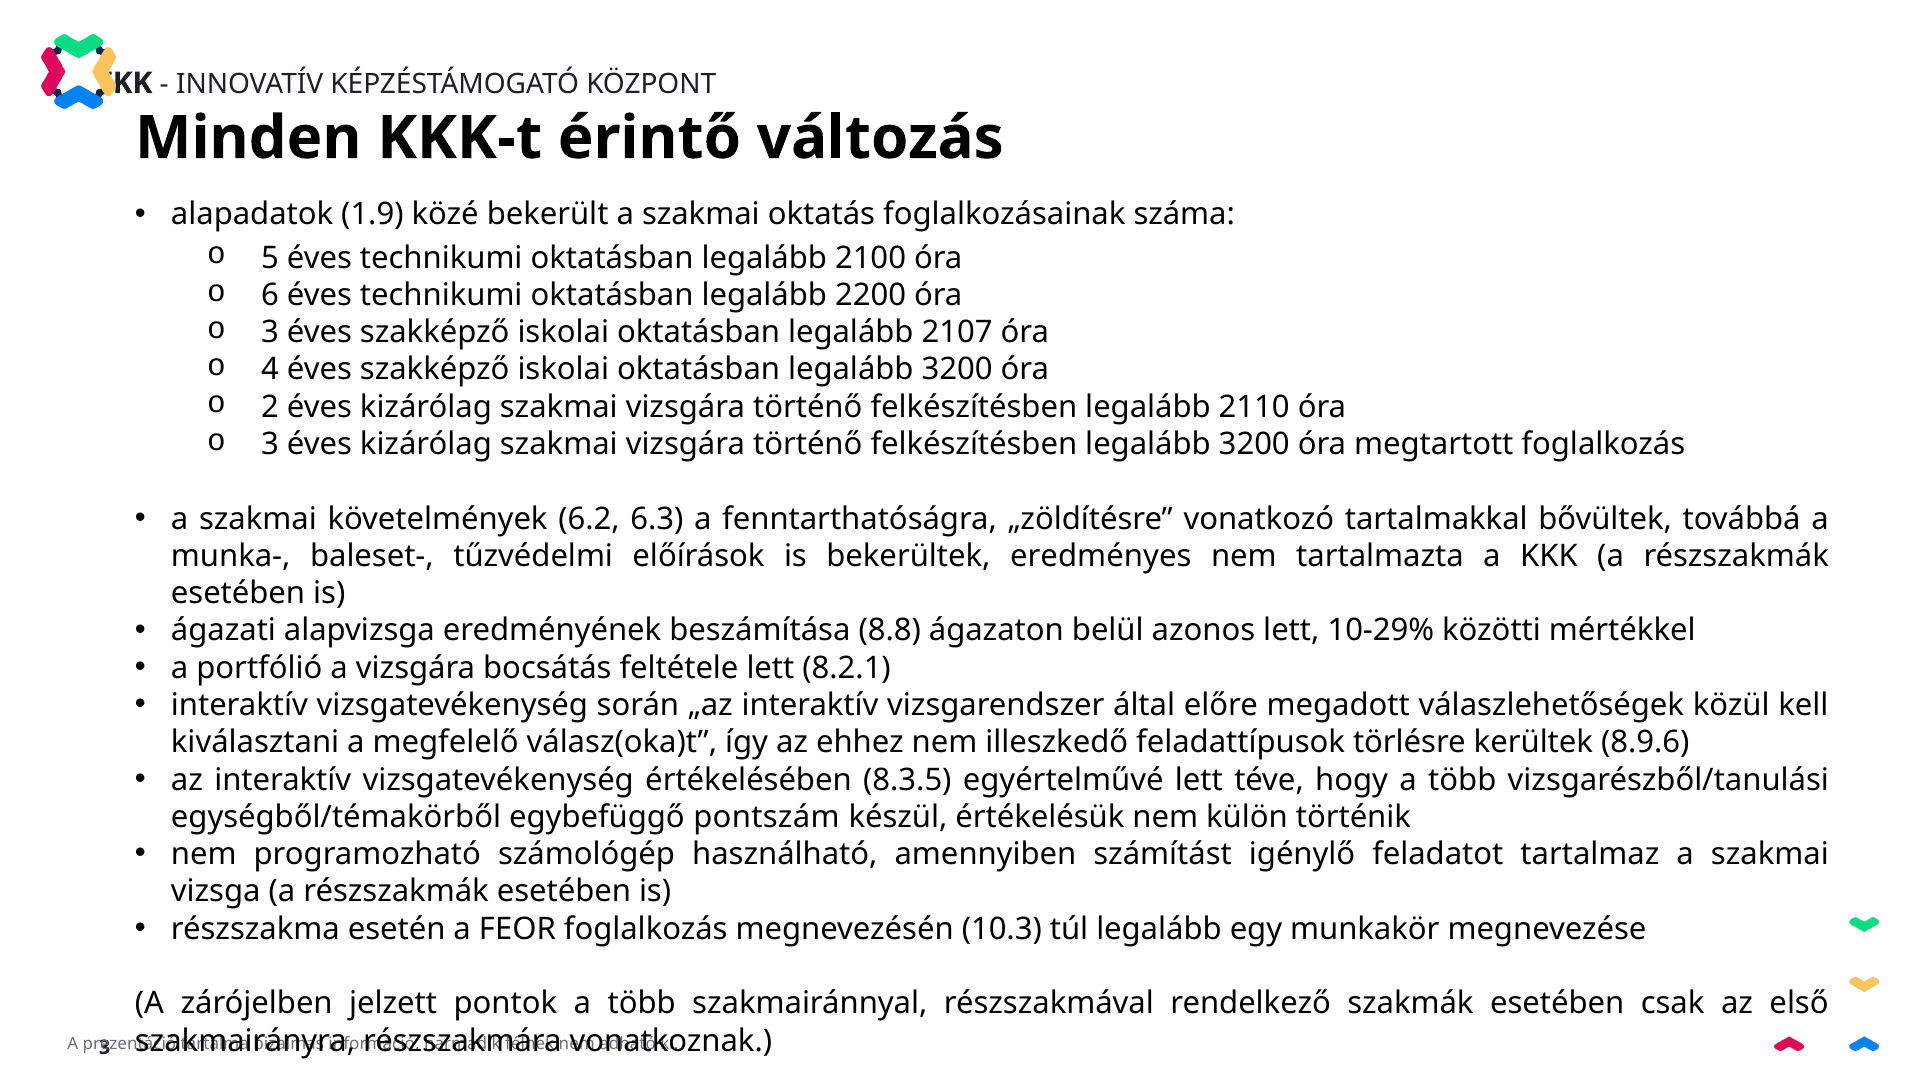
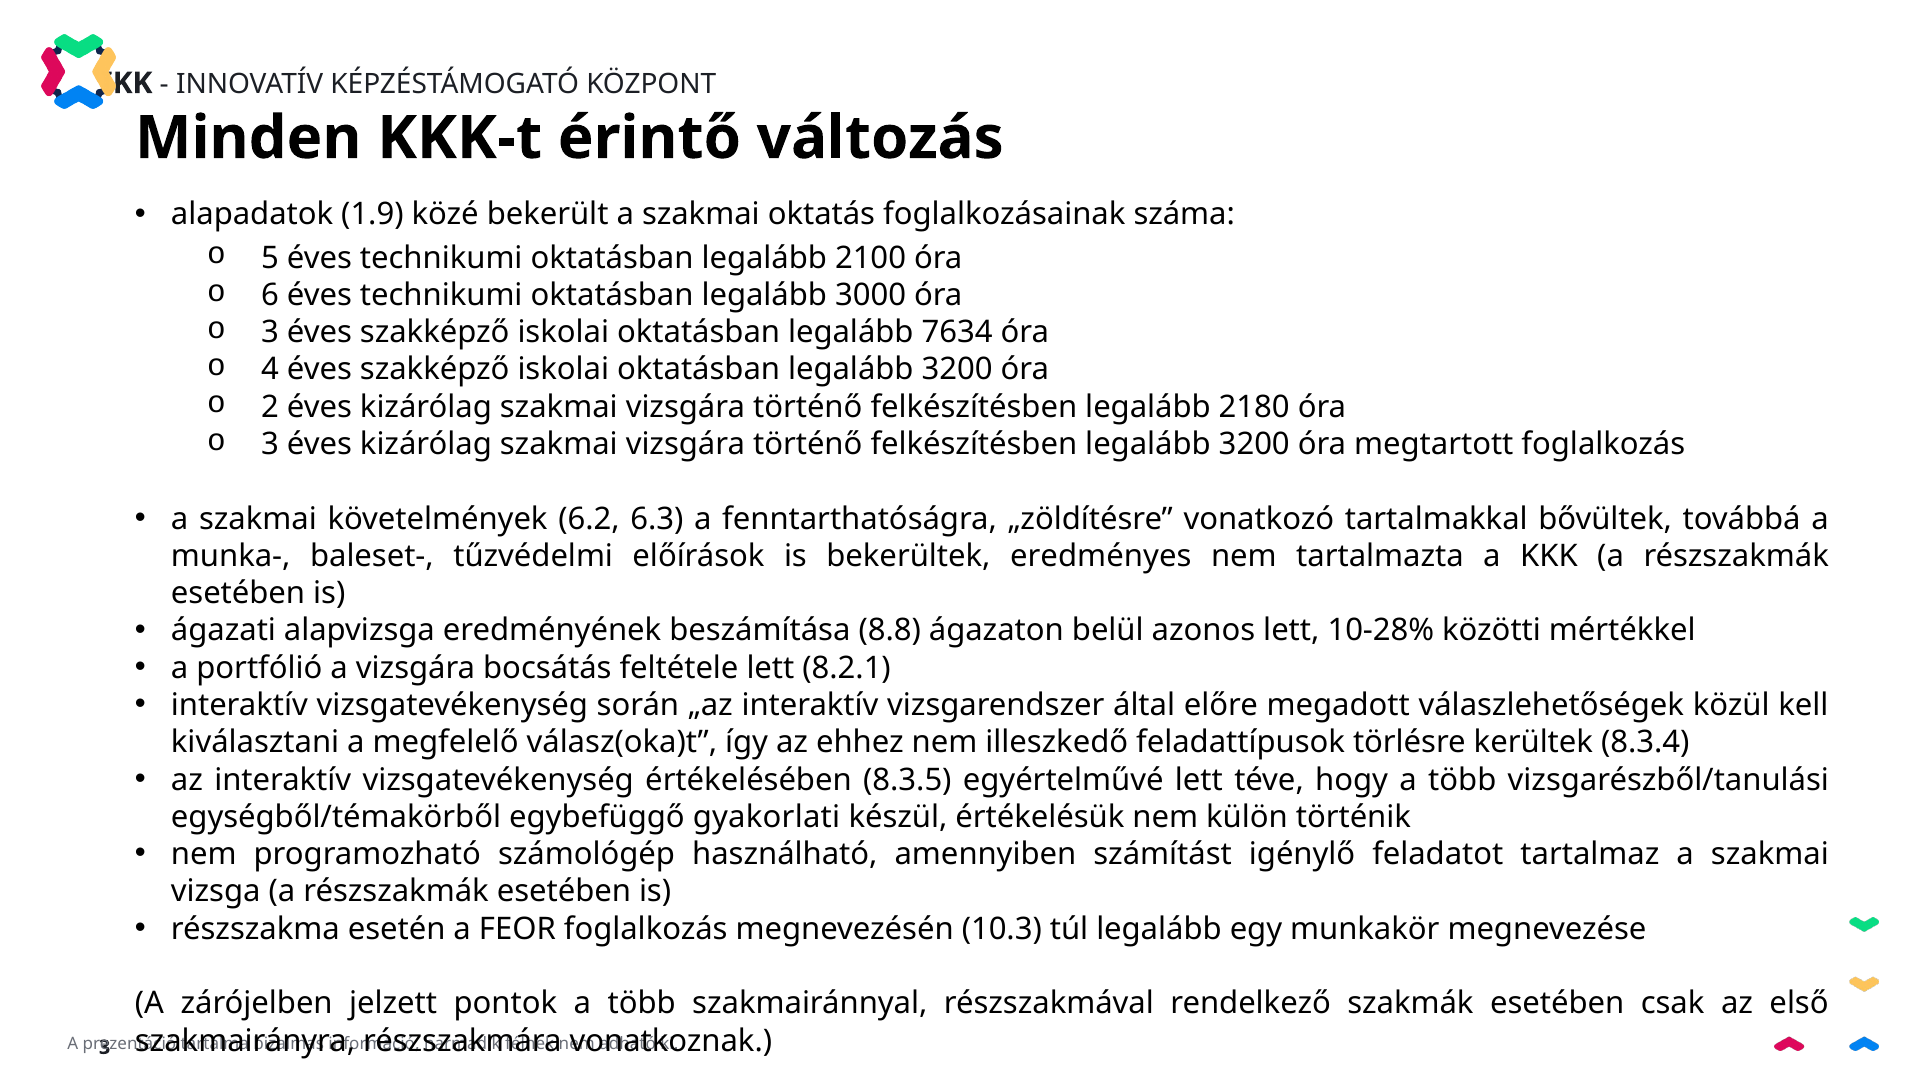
2200: 2200 -> 3000
2107: 2107 -> 7634
2110: 2110 -> 2180
10-29%: 10-29% -> 10-28%
8.9.6: 8.9.6 -> 8.3.4
pontszám: pontszám -> gyakorlati
